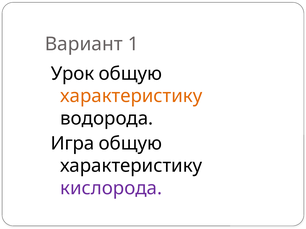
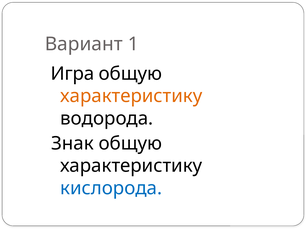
Урок: Урок -> Игра
Игра: Игра -> Знак
кислорода colour: purple -> blue
